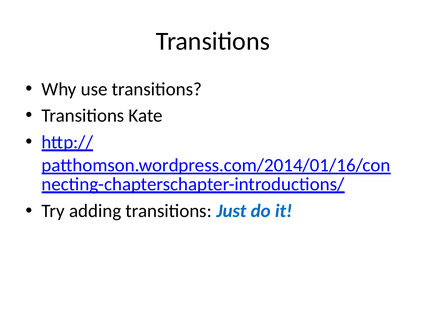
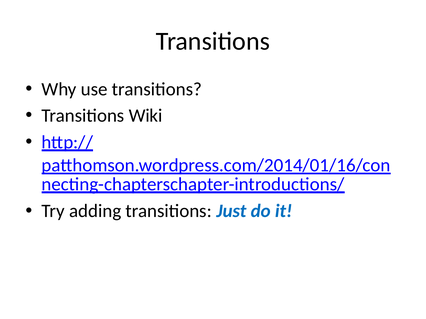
Kate: Kate -> Wiki
